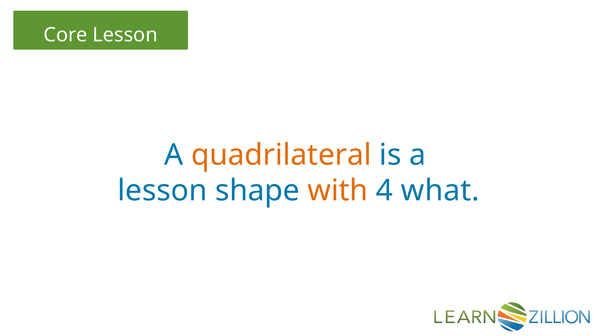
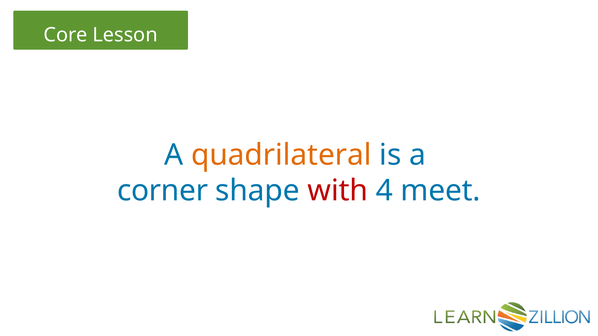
lesson at (162, 191): lesson -> corner
with colour: orange -> red
what: what -> meet
